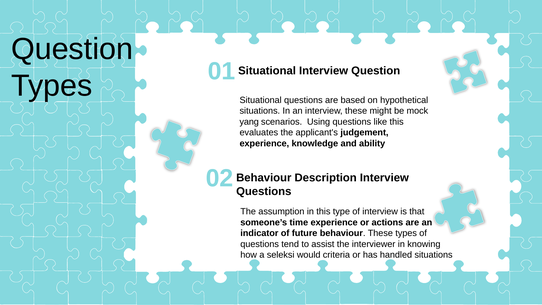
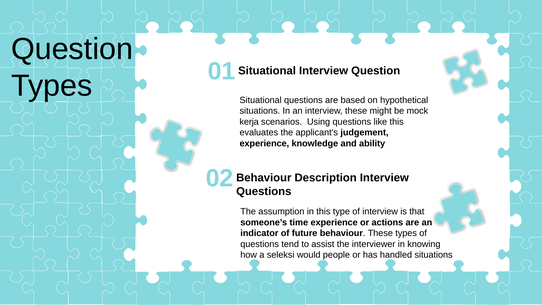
yang: yang -> kerja
criteria: criteria -> people
